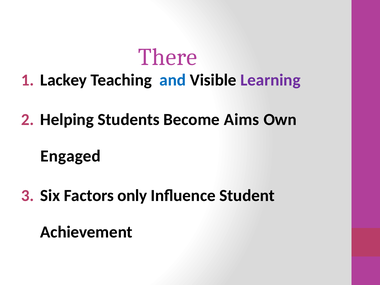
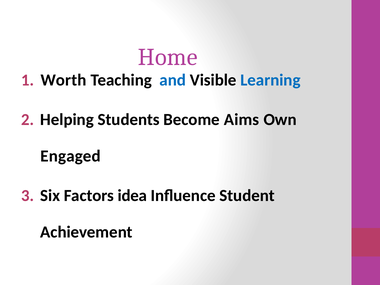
There: There -> Home
Lackey: Lackey -> Worth
Learning colour: purple -> blue
only: only -> idea
